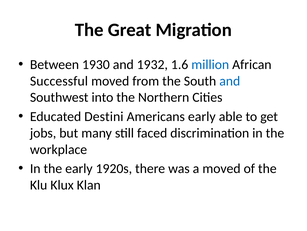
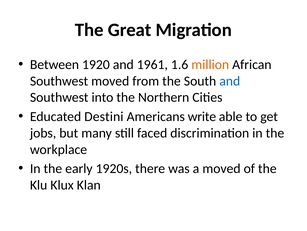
1930: 1930 -> 1920
1932: 1932 -> 1961
million colour: blue -> orange
Successful at (59, 81): Successful -> Southwest
Americans early: early -> write
